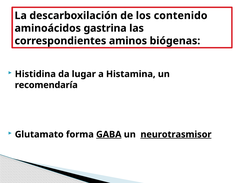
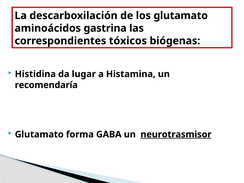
los contenido: contenido -> glutamato
aminos: aminos -> tóxicos
GABA underline: present -> none
